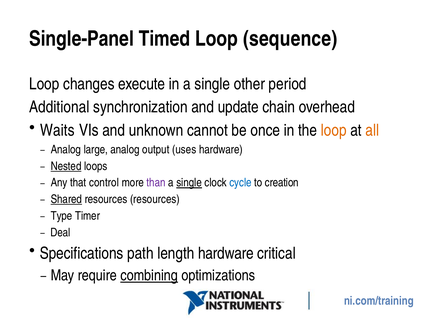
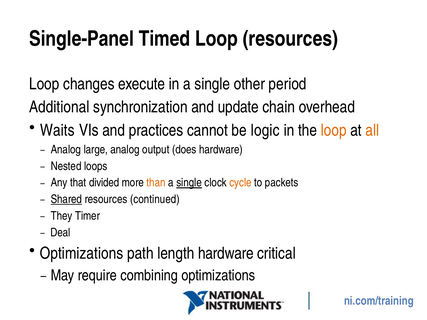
Loop sequence: sequence -> resources
unknown: unknown -> practices
once: once -> logic
uses: uses -> does
Nested underline: present -> none
control: control -> divided
than colour: purple -> orange
cycle colour: blue -> orange
creation: creation -> packets
resources resources: resources -> continued
Type: Type -> They
Specifications at (82, 253): Specifications -> Optimizations
combining underline: present -> none
